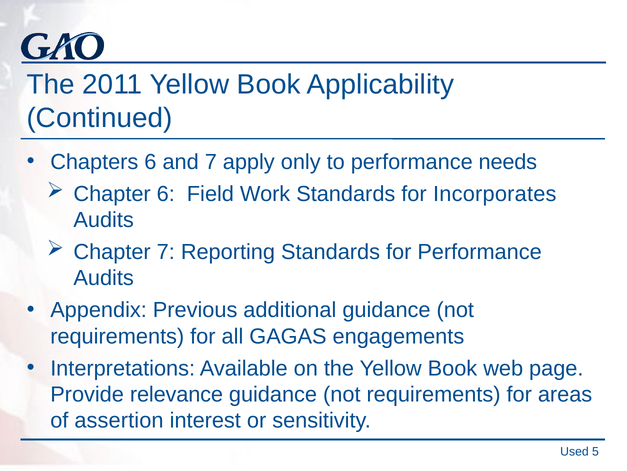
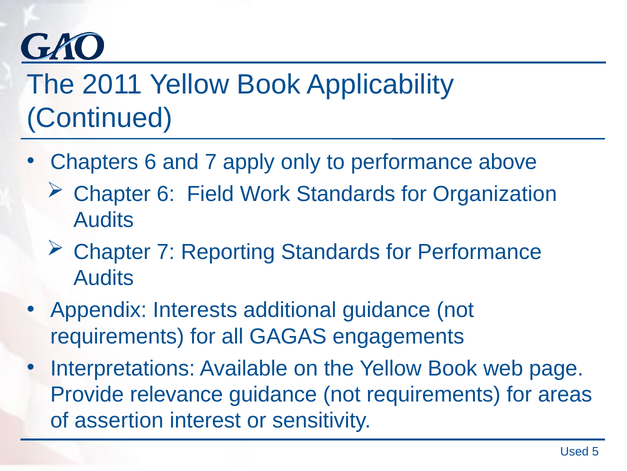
needs: needs -> above
Incorporates: Incorporates -> Organization
Previous: Previous -> Interests
